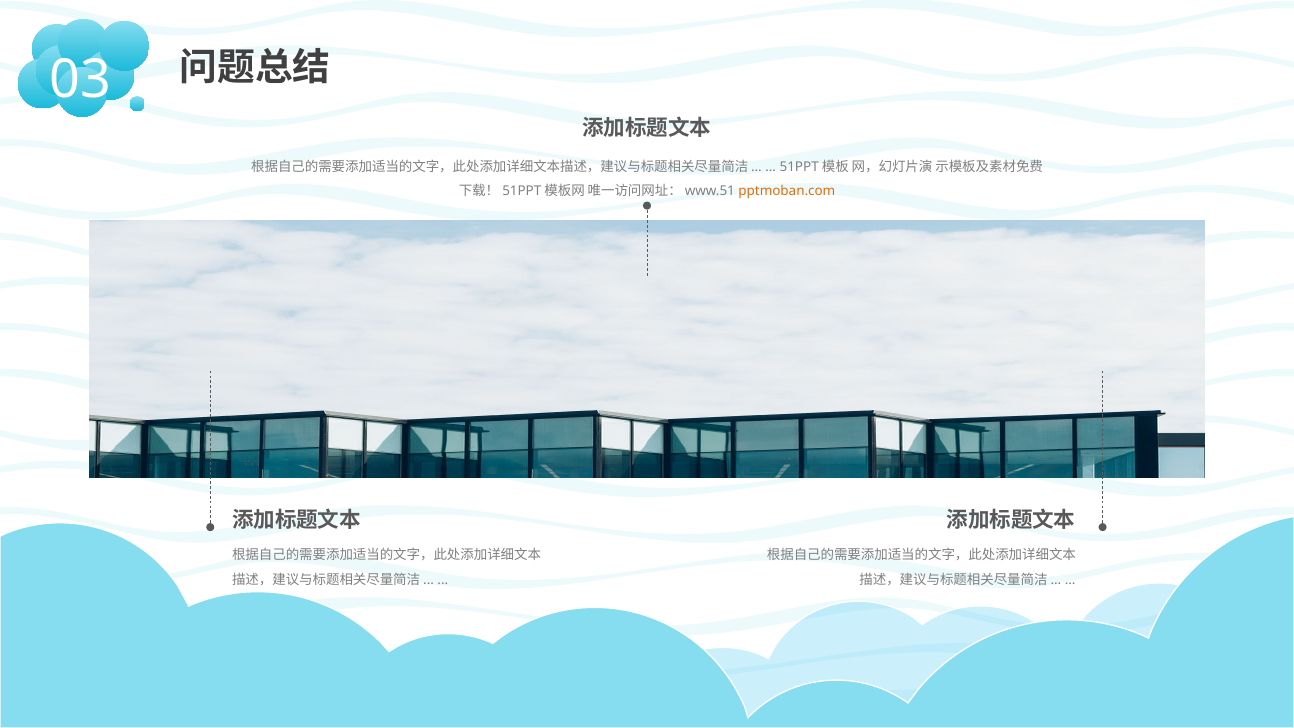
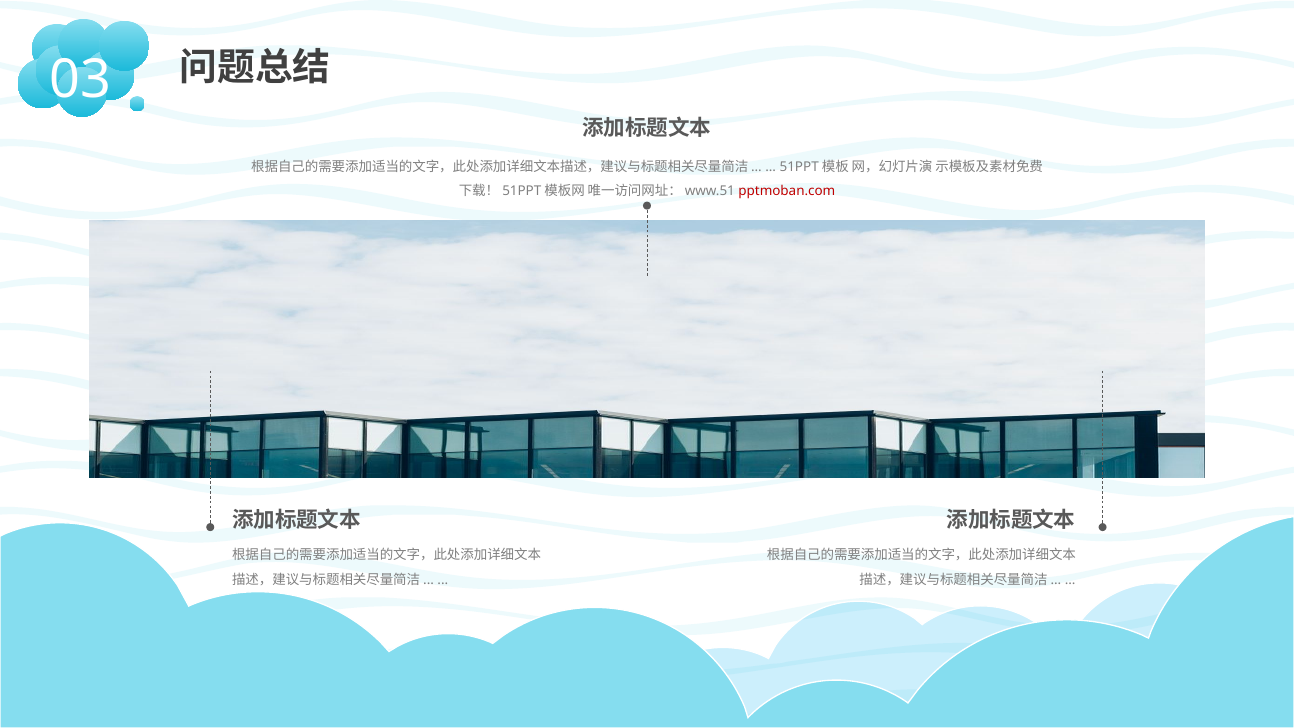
pptmoban.com colour: orange -> red
